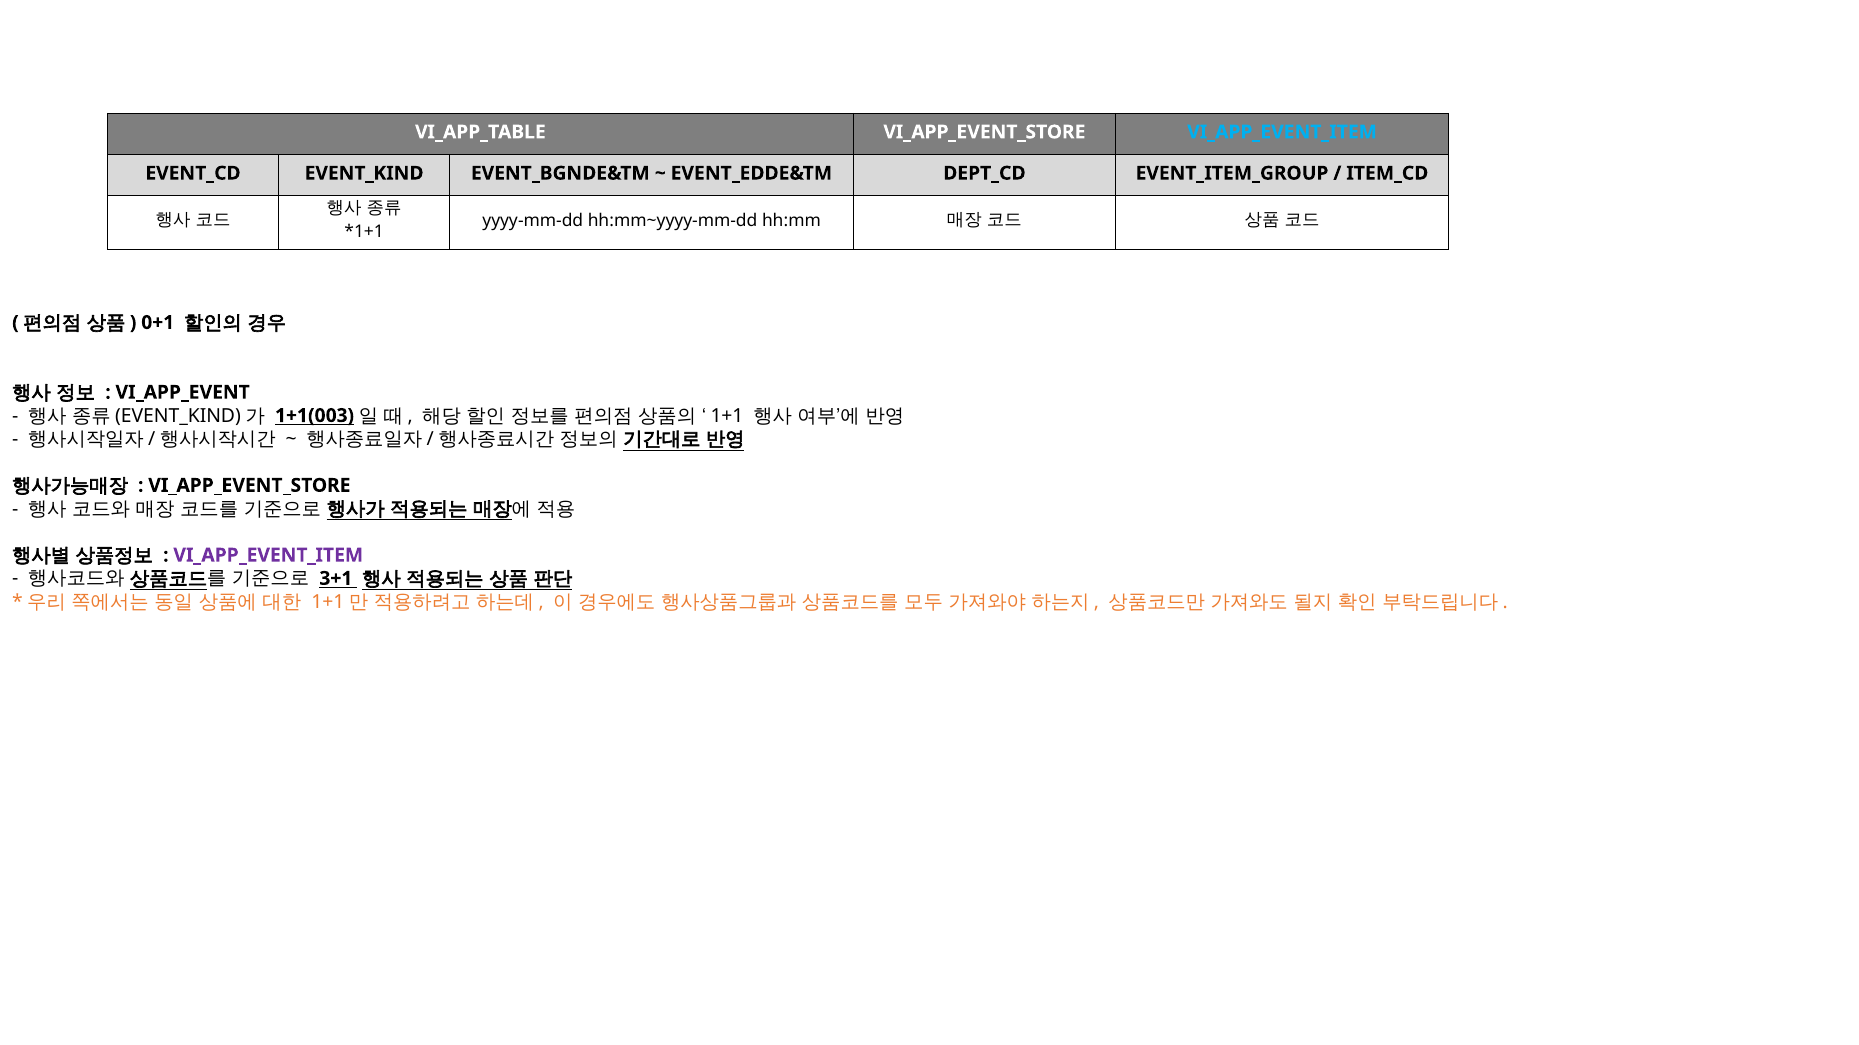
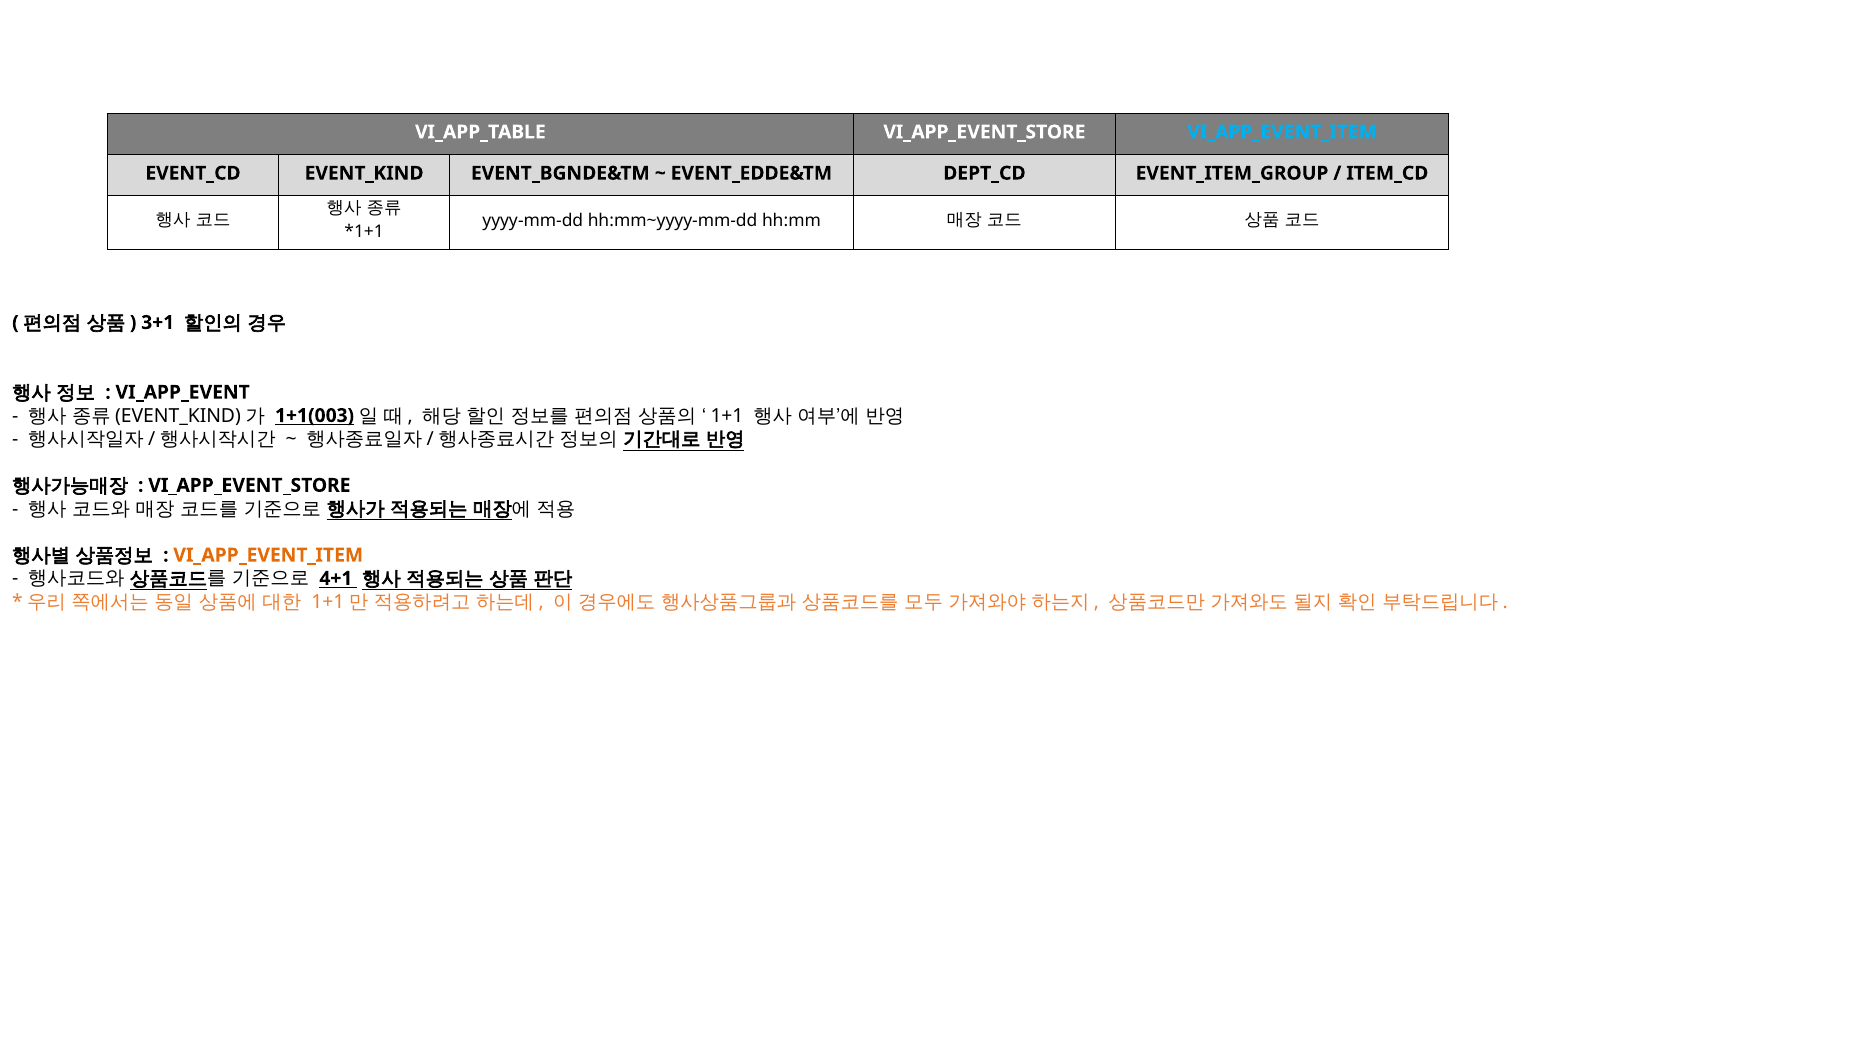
0+1: 0+1 -> 3+1
VI_APP_EVENT_ITEM at (268, 556) colour: purple -> orange
3+1: 3+1 -> 4+1
